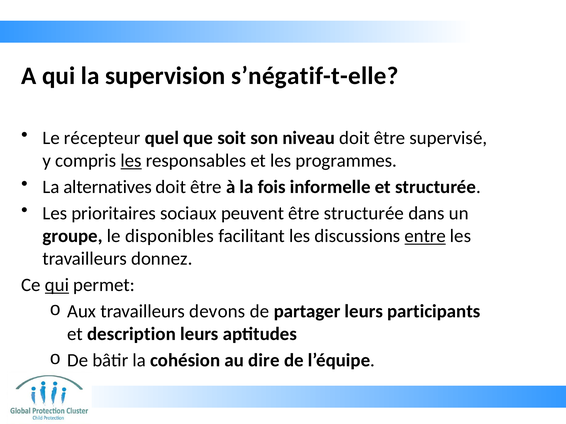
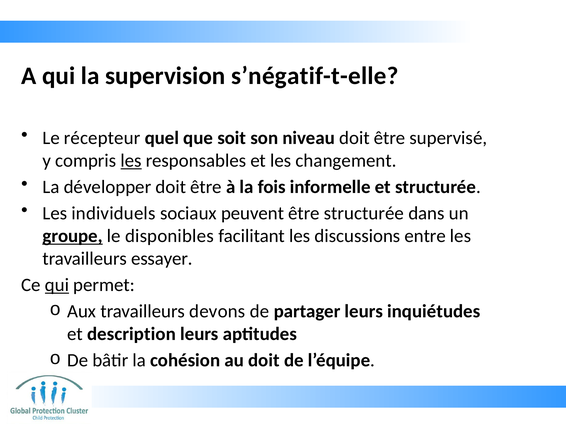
programmes: programmes -> changement
alternatives: alternatives -> développer
prioritaires: prioritaires -> individuels
groupe underline: none -> present
entre underline: present -> none
donnez: donnez -> essayer
participants: participants -> inquiétudes
au dire: dire -> doit
